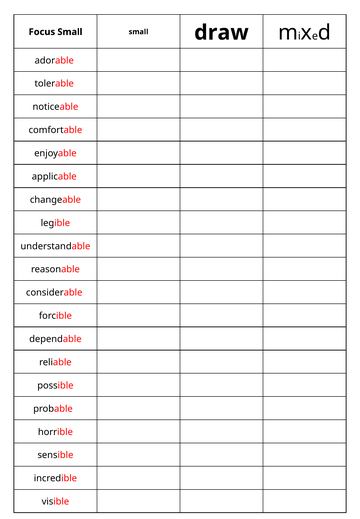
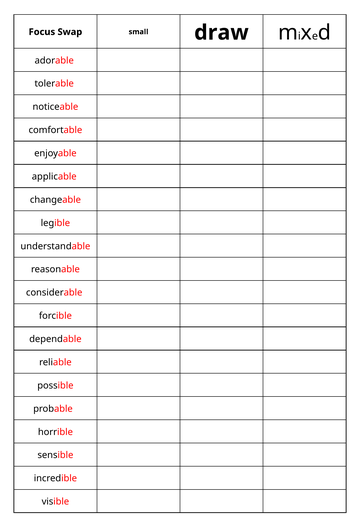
Focus Small: Small -> Swap
